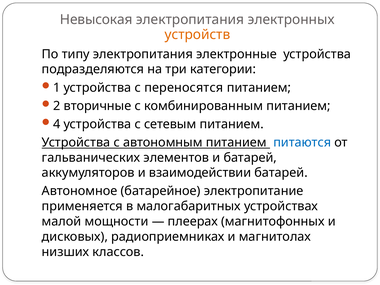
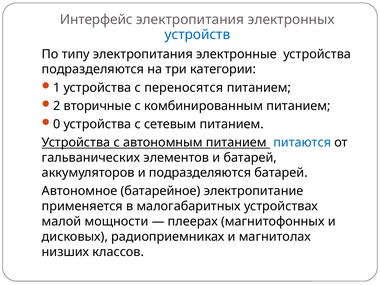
Невысокая: Невысокая -> Интерфейс
устройств colour: orange -> blue
4: 4 -> 0
и взаимодействии: взаимодействии -> подразделяются
